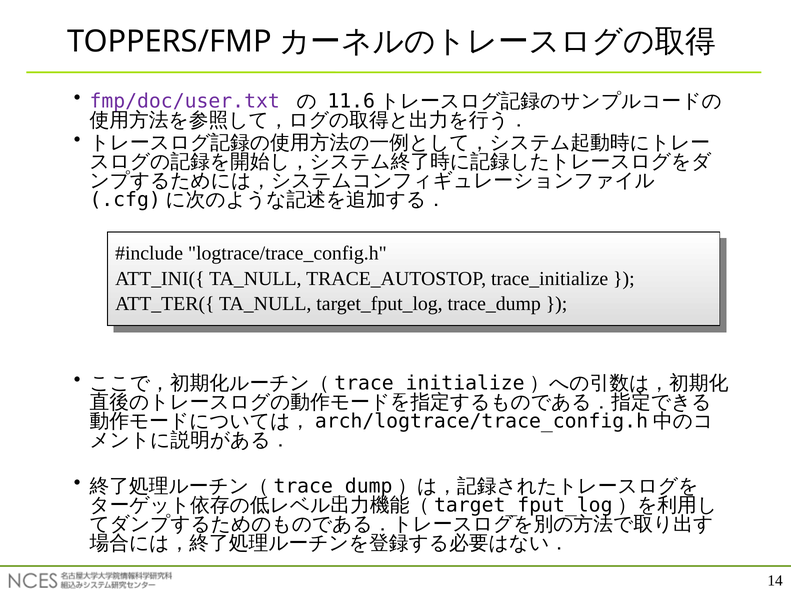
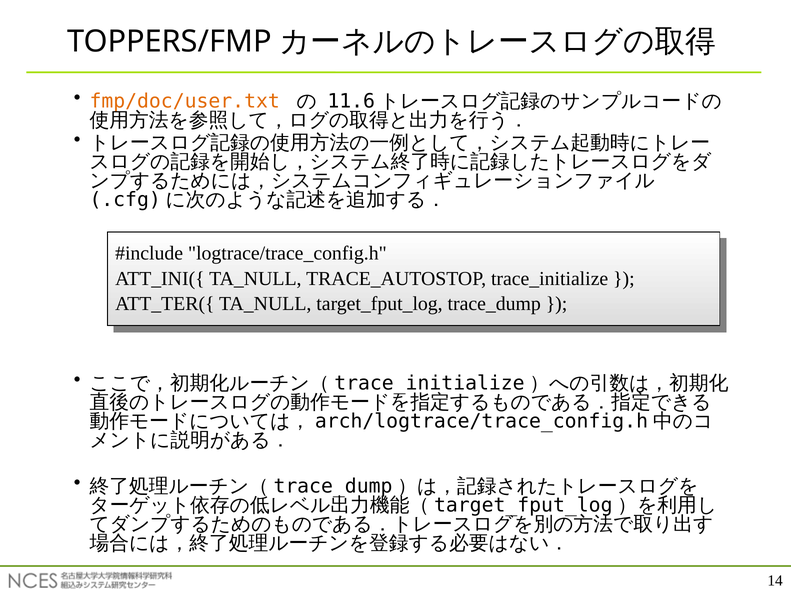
fmp/doc/user.txt colour: purple -> orange
